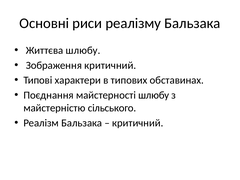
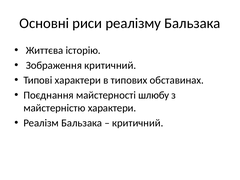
Життєва шлюбу: шлюбу -> історію
майстерністю сільського: сільського -> характери
